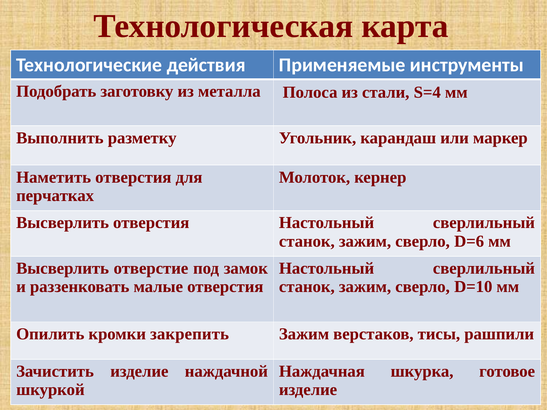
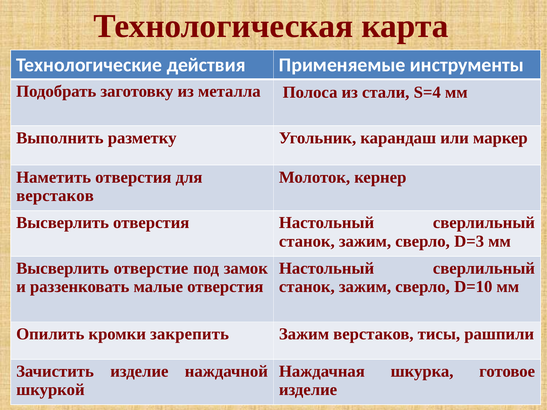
перчатках at (55, 196): перчатках -> верстаков
D=6: D=6 -> D=3
